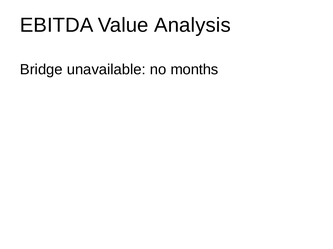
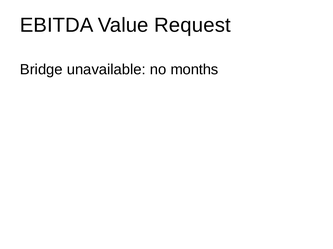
Analysis: Analysis -> Request
